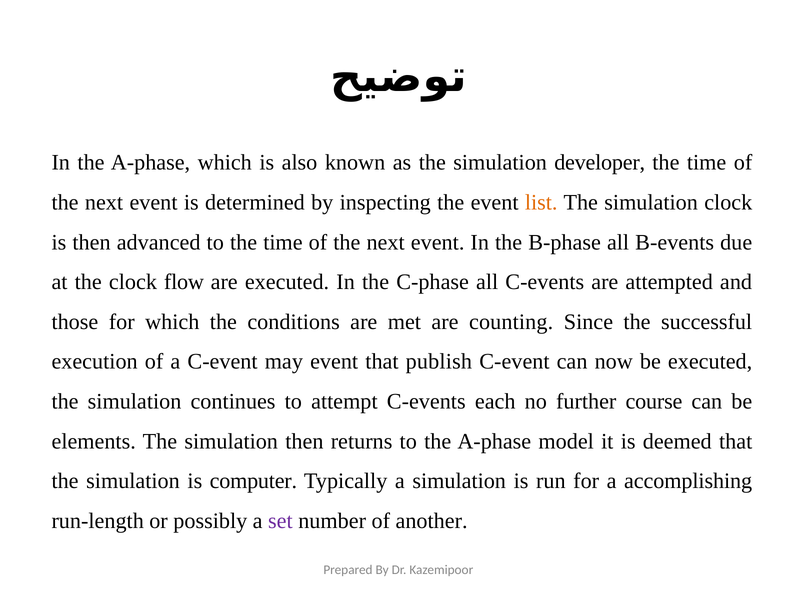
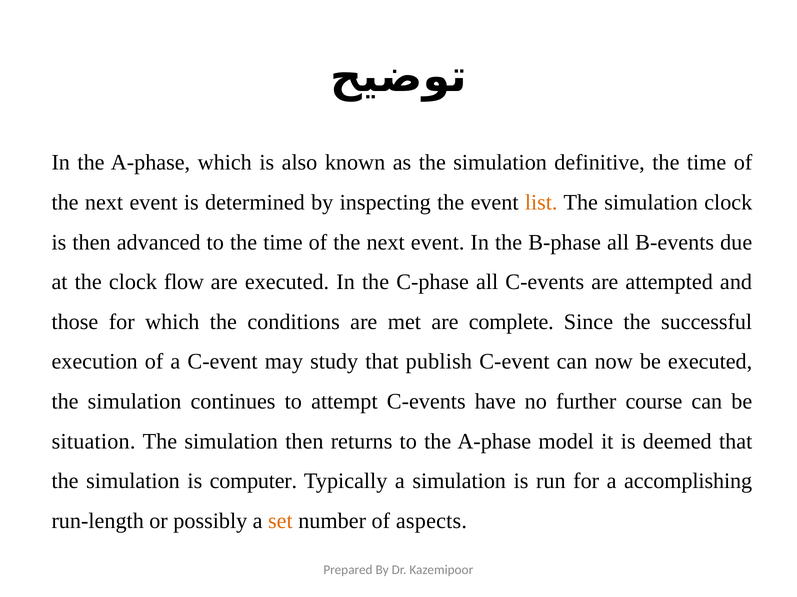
developer: developer -> definitive
counting: counting -> complete
may event: event -> study
each: each -> have
elements: elements -> situation
set colour: purple -> orange
another: another -> aspects
